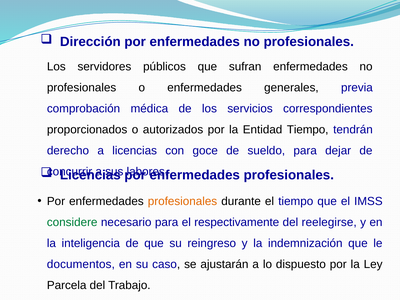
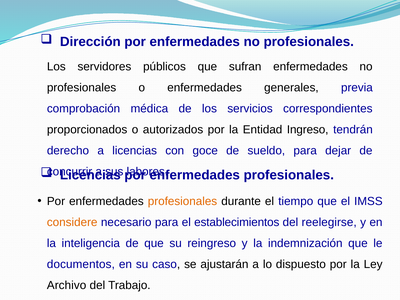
Entidad Tiempo: Tiempo -> Ingreso
considere colour: green -> orange
respectivamente: respectivamente -> establecimientos
Parcela: Parcela -> Archivo
